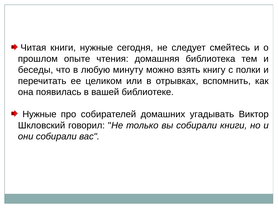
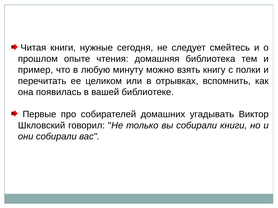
беседы: беседы -> пример
Нужные at (39, 115): Нужные -> Первые
